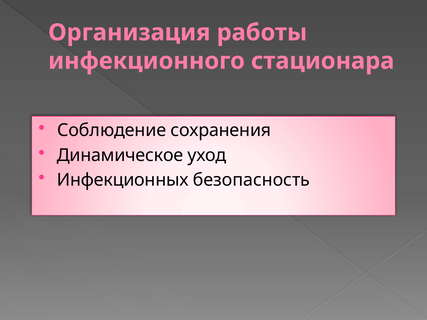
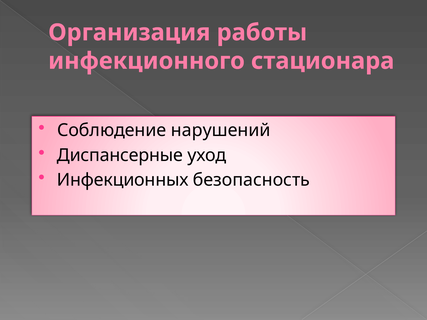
сохранения: сохранения -> нарушений
Динамическое: Динамическое -> Диспансерные
